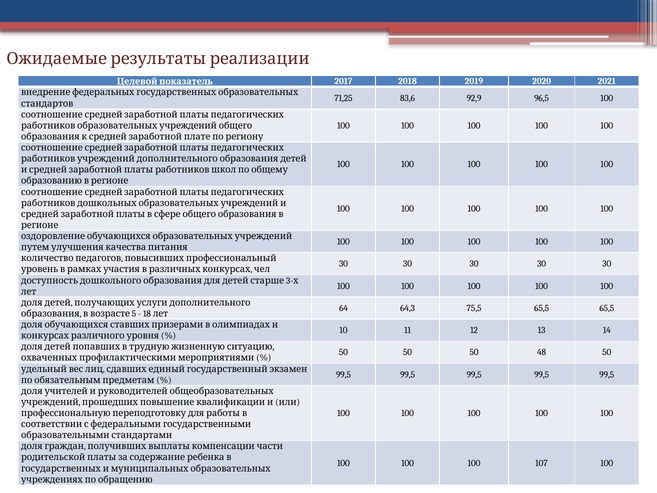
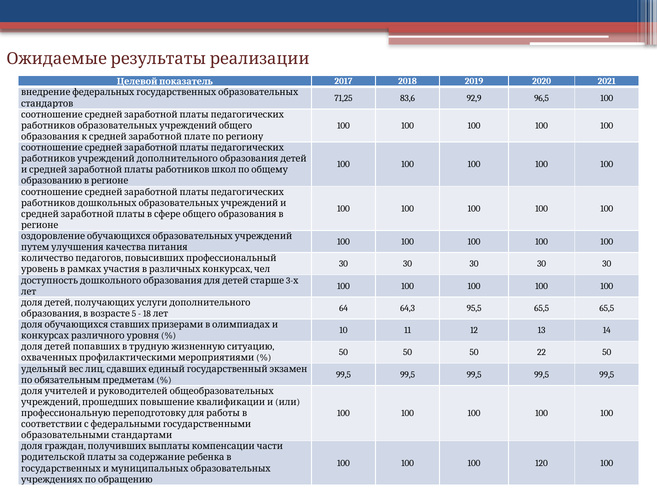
75,5: 75,5 -> 95,5
48: 48 -> 22
107: 107 -> 120
